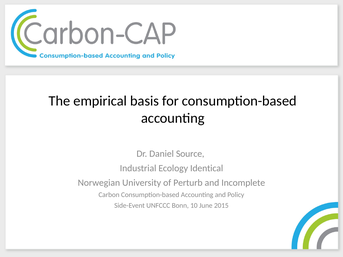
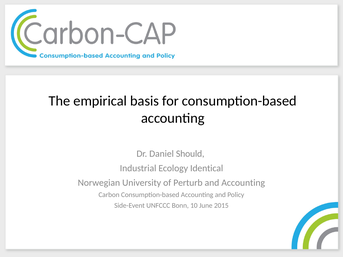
Source: Source -> Should
and Incomplete: Incomplete -> Accounting
